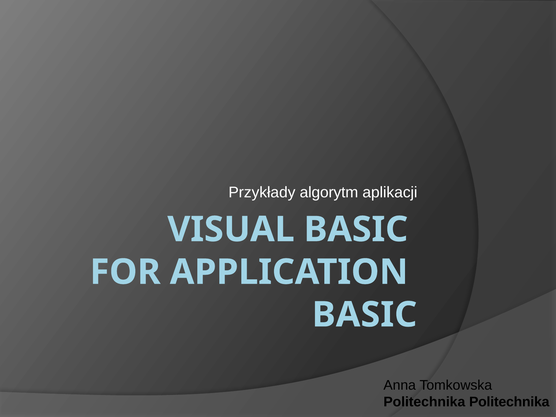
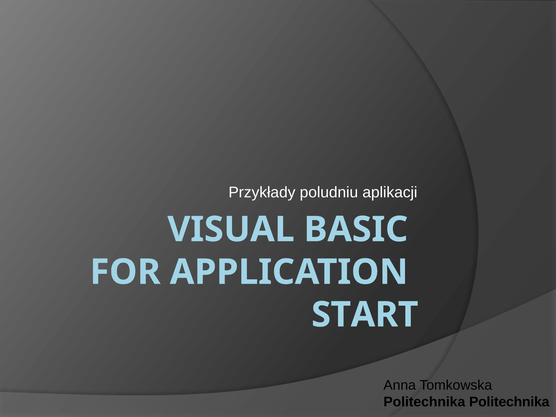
algorytm: algorytm -> poludniu
BASIC at (365, 315): BASIC -> START
